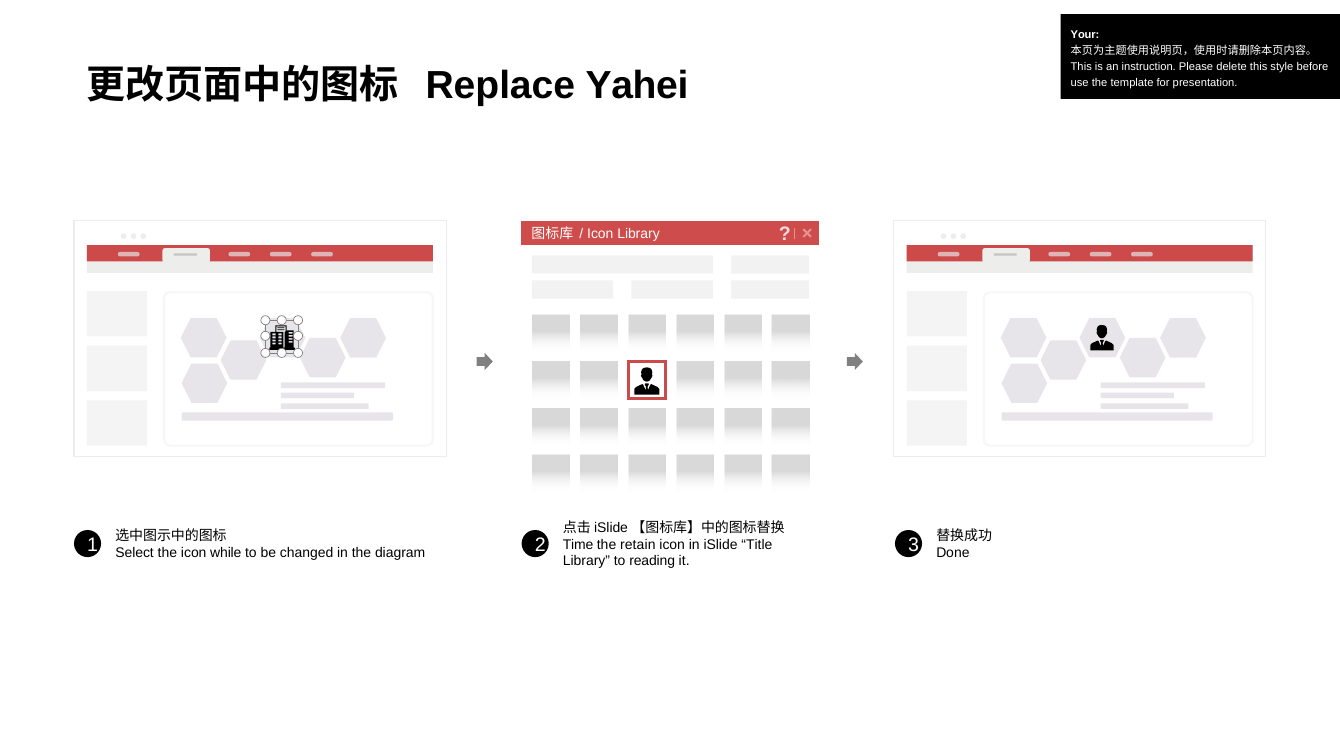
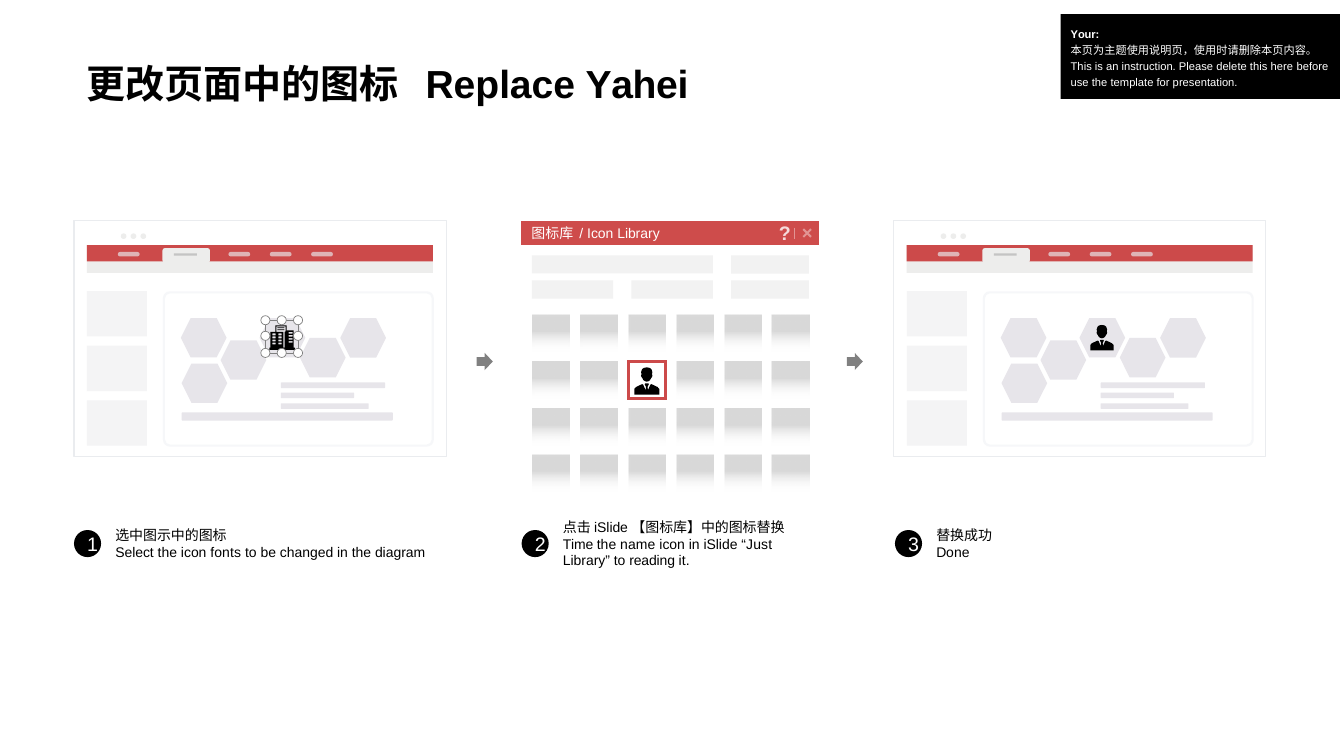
style: style -> here
retain: retain -> name
Title: Title -> Just
while: while -> fonts
